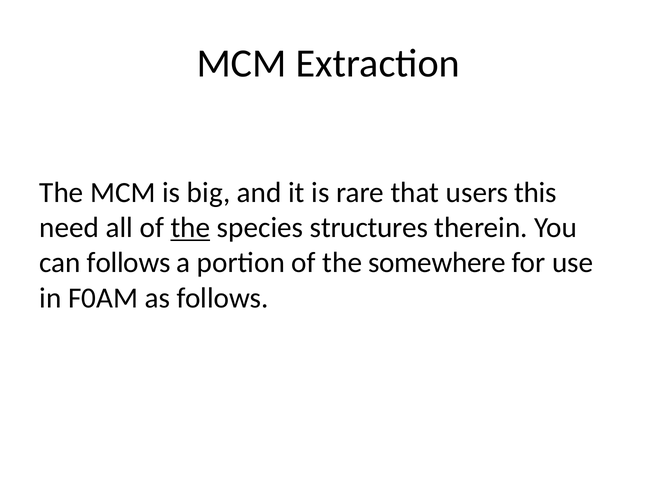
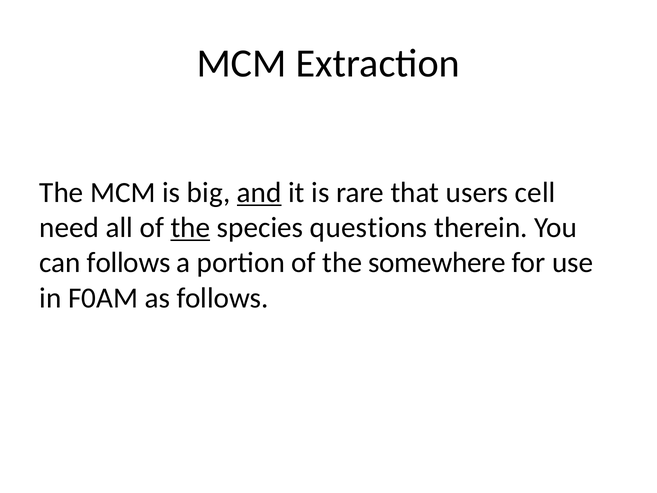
and underline: none -> present
this: this -> cell
structures: structures -> questions
